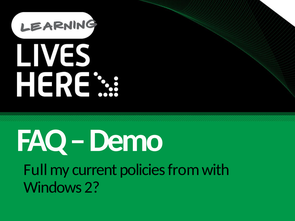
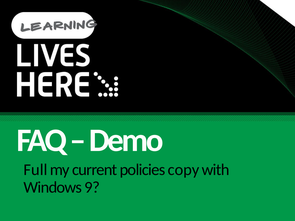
from: from -> copy
2: 2 -> 9
